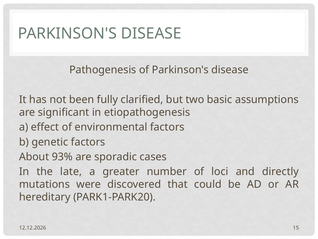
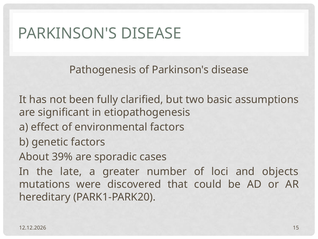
93%: 93% -> 39%
directly: directly -> objects
